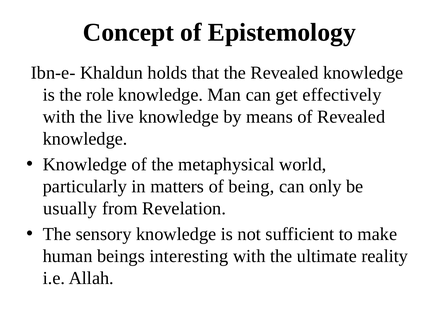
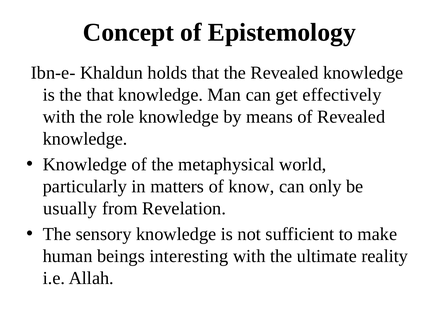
the role: role -> that
live: live -> role
being: being -> know
